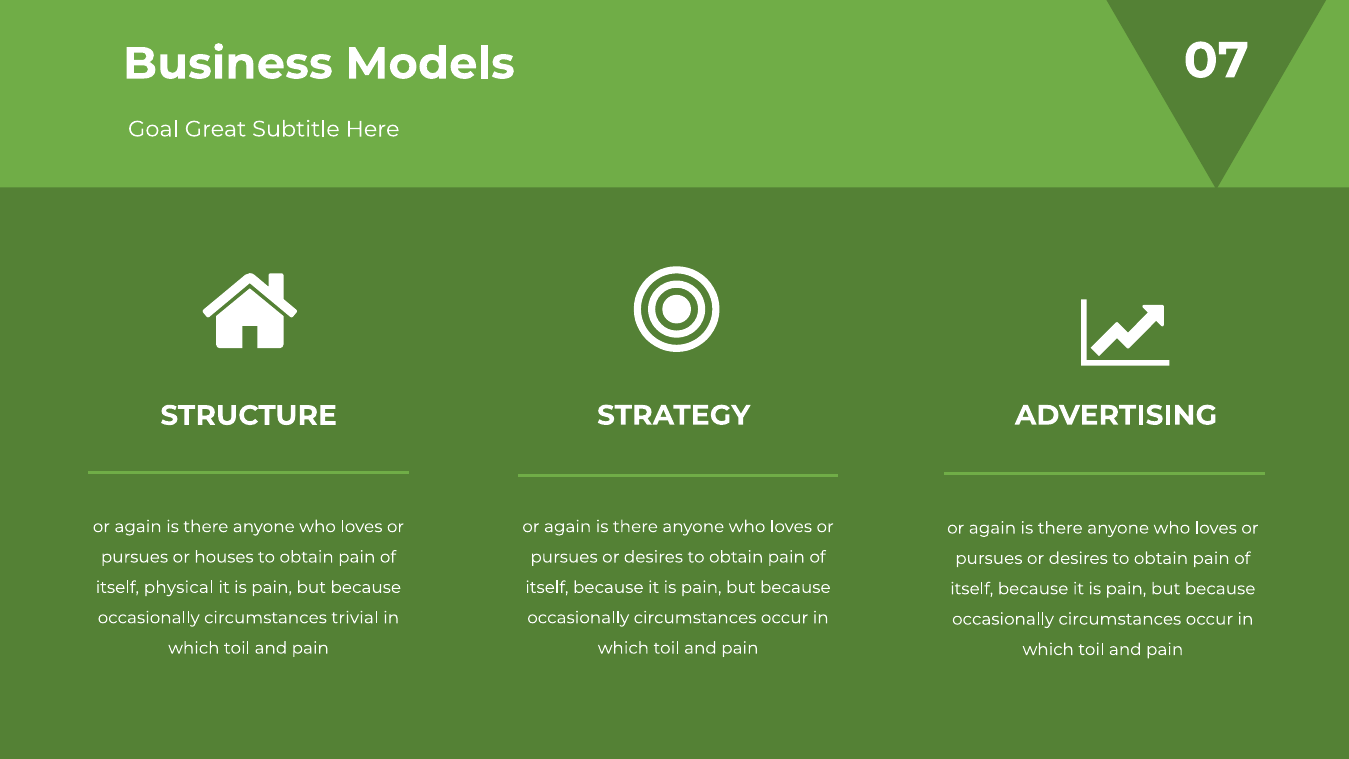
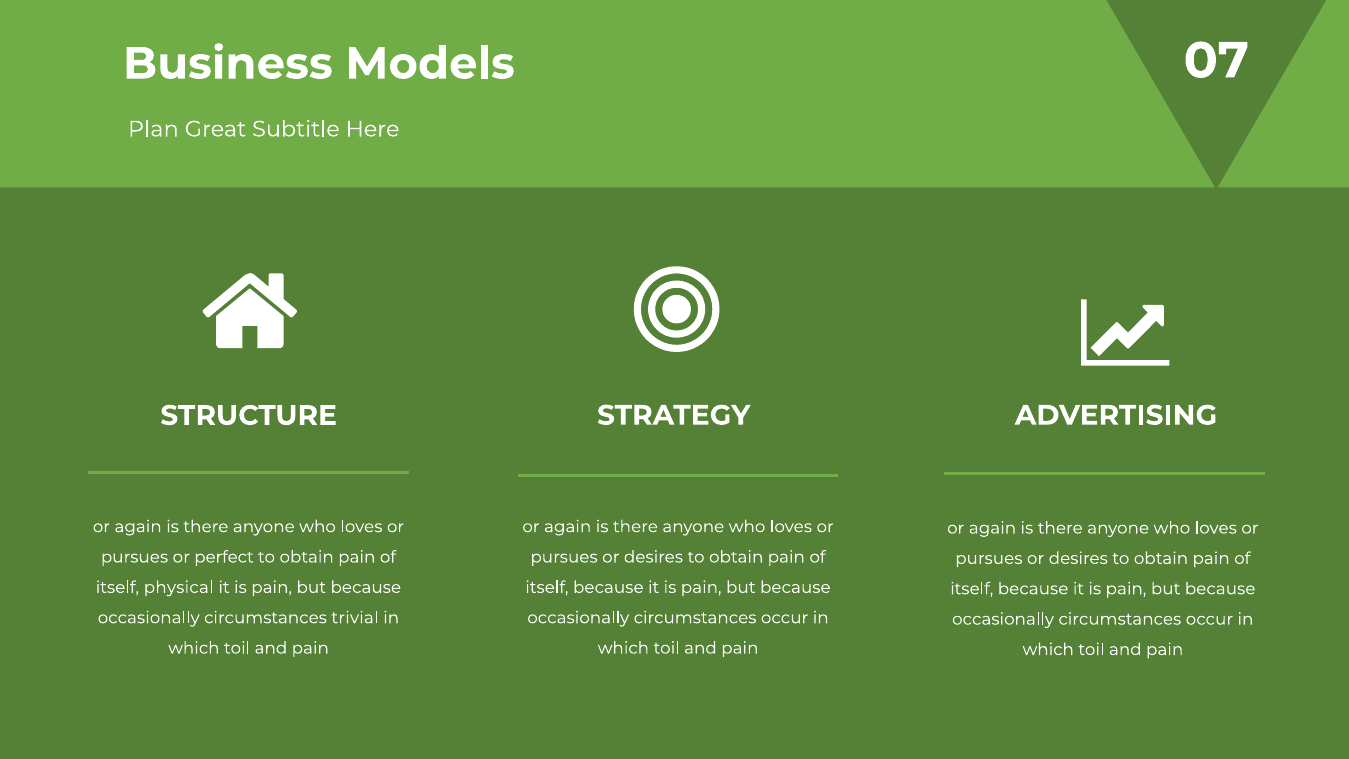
Goal: Goal -> Plan
houses: houses -> perfect
